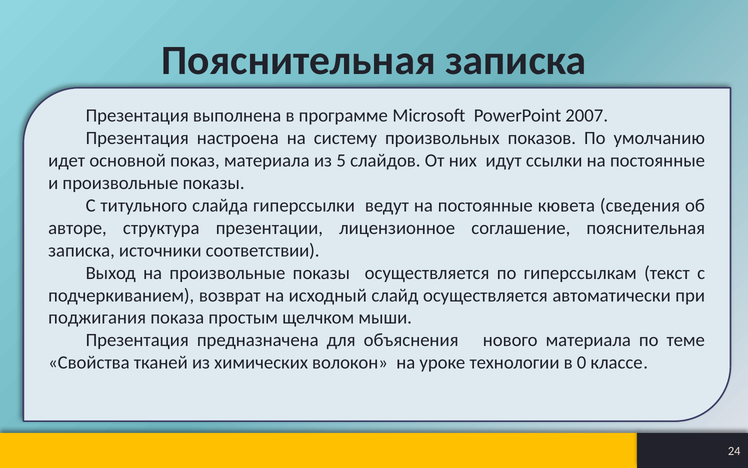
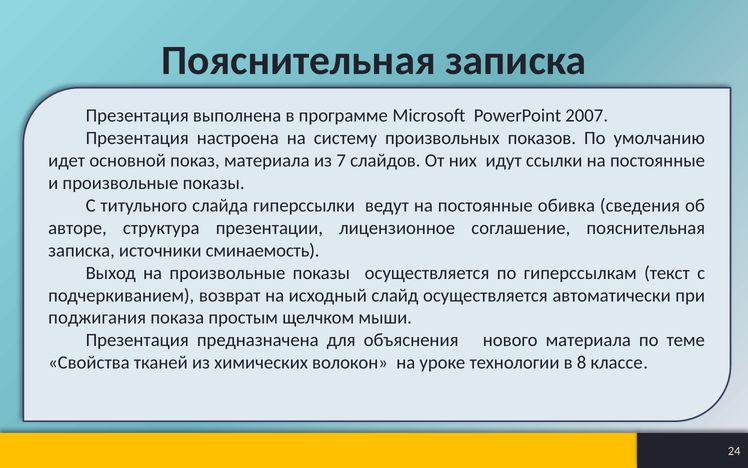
5: 5 -> 7
кювета: кювета -> обивка
соответствии: соответствии -> сминаемость
0: 0 -> 8
